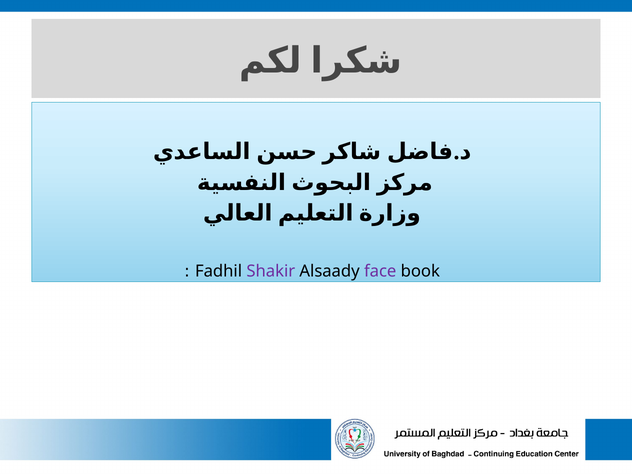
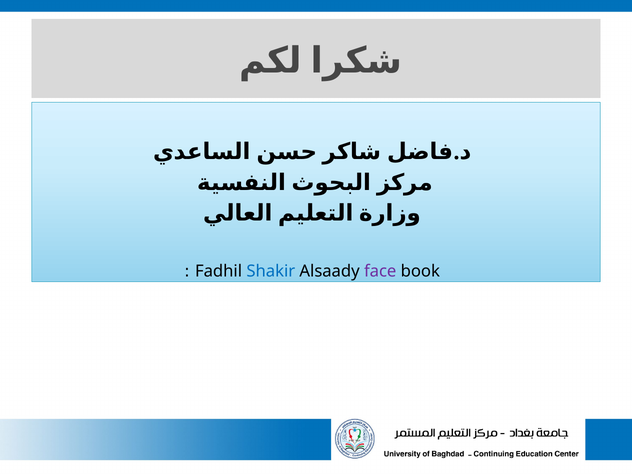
Shakir colour: purple -> blue
